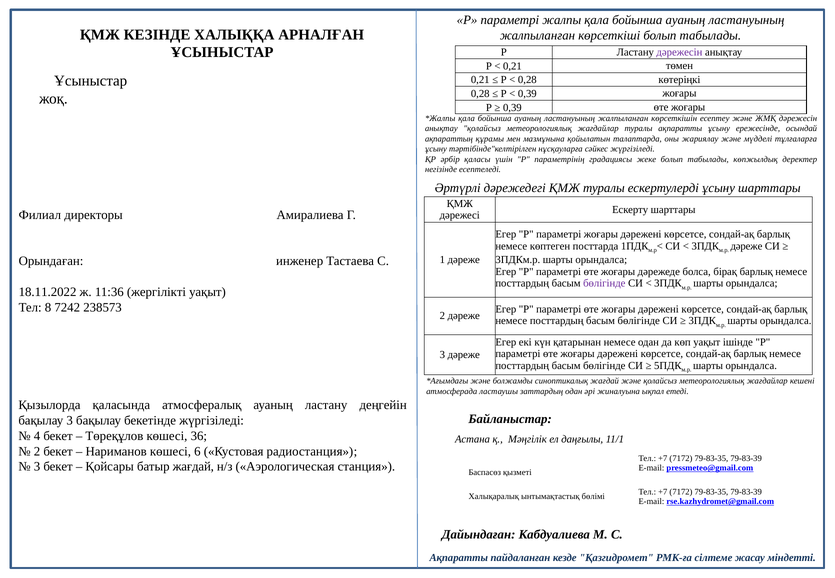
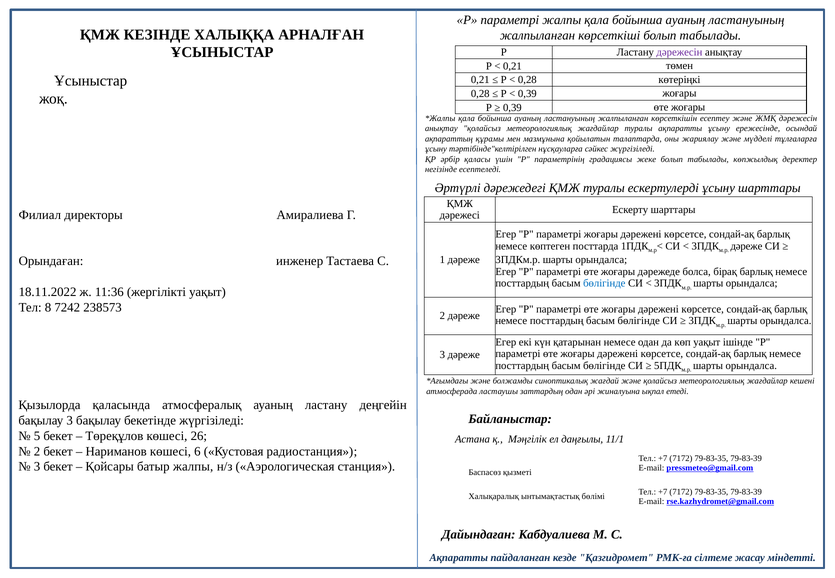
бөлігінде at (604, 283) colour: purple -> blue
4: 4 -> 5
36: 36 -> 26
батыр жағдай: жағдай -> жалпы
